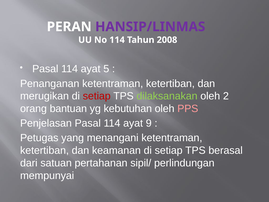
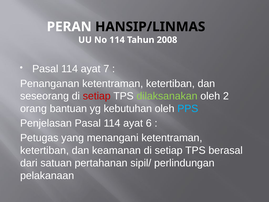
HANSIP/LINMAS colour: purple -> black
5: 5 -> 7
merugikan: merugikan -> seseorang
PPS colour: pink -> light blue
9: 9 -> 6
mempunyai: mempunyai -> pelakanaan
